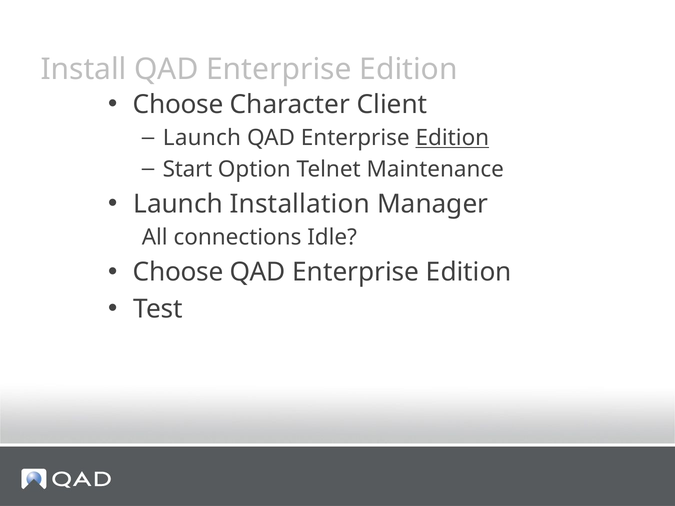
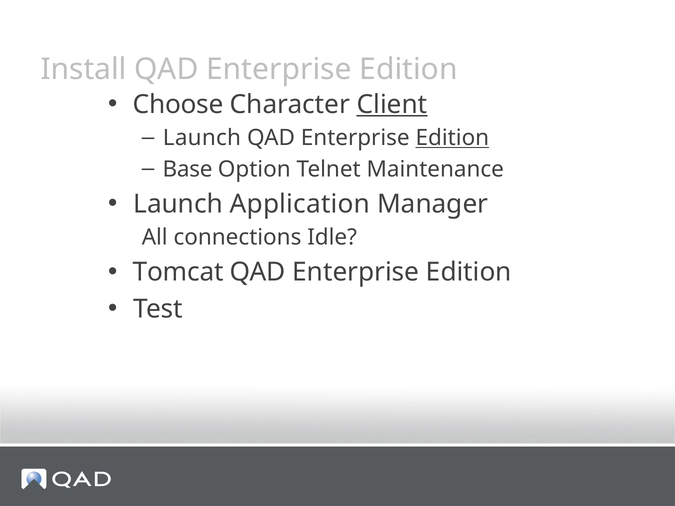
Client underline: none -> present
Start: Start -> Base
Installation: Installation -> Application
Choose at (178, 272): Choose -> Tomcat
